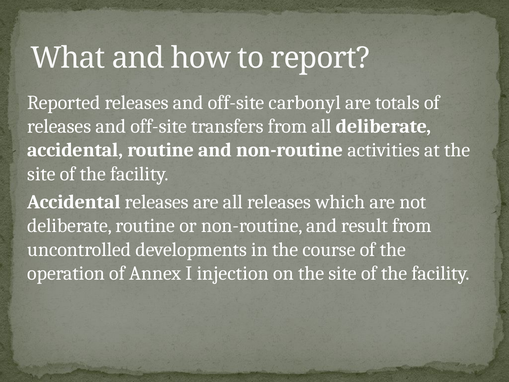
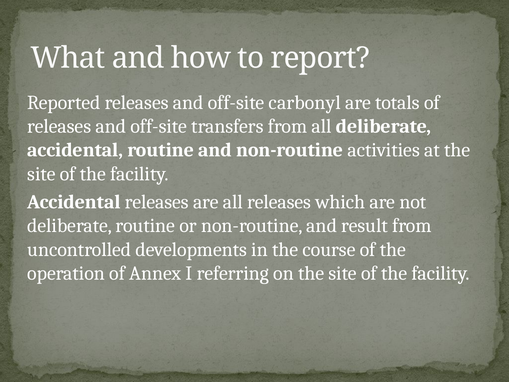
injection: injection -> referring
